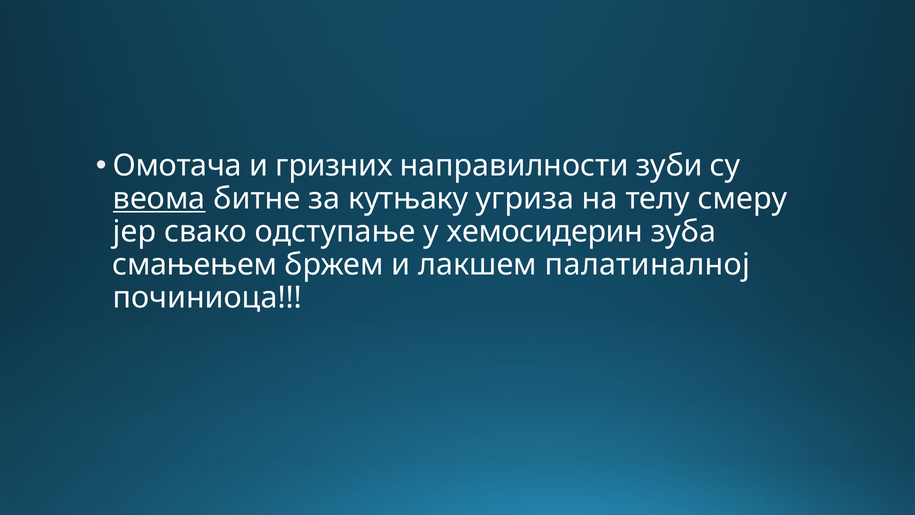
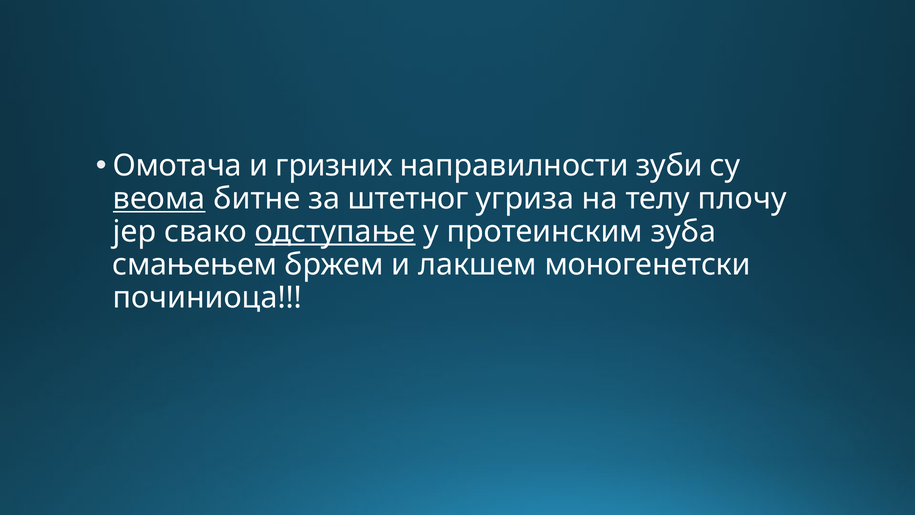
кутњаку: кутњаку -> штетног
смеру: смеру -> плочу
одступање underline: none -> present
хемосидерин: хемосидерин -> протеинским
палатиналној: палатиналној -> моногенетски
